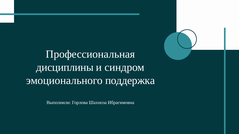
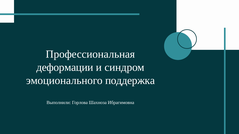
дисциплины: дисциплины -> деформации
